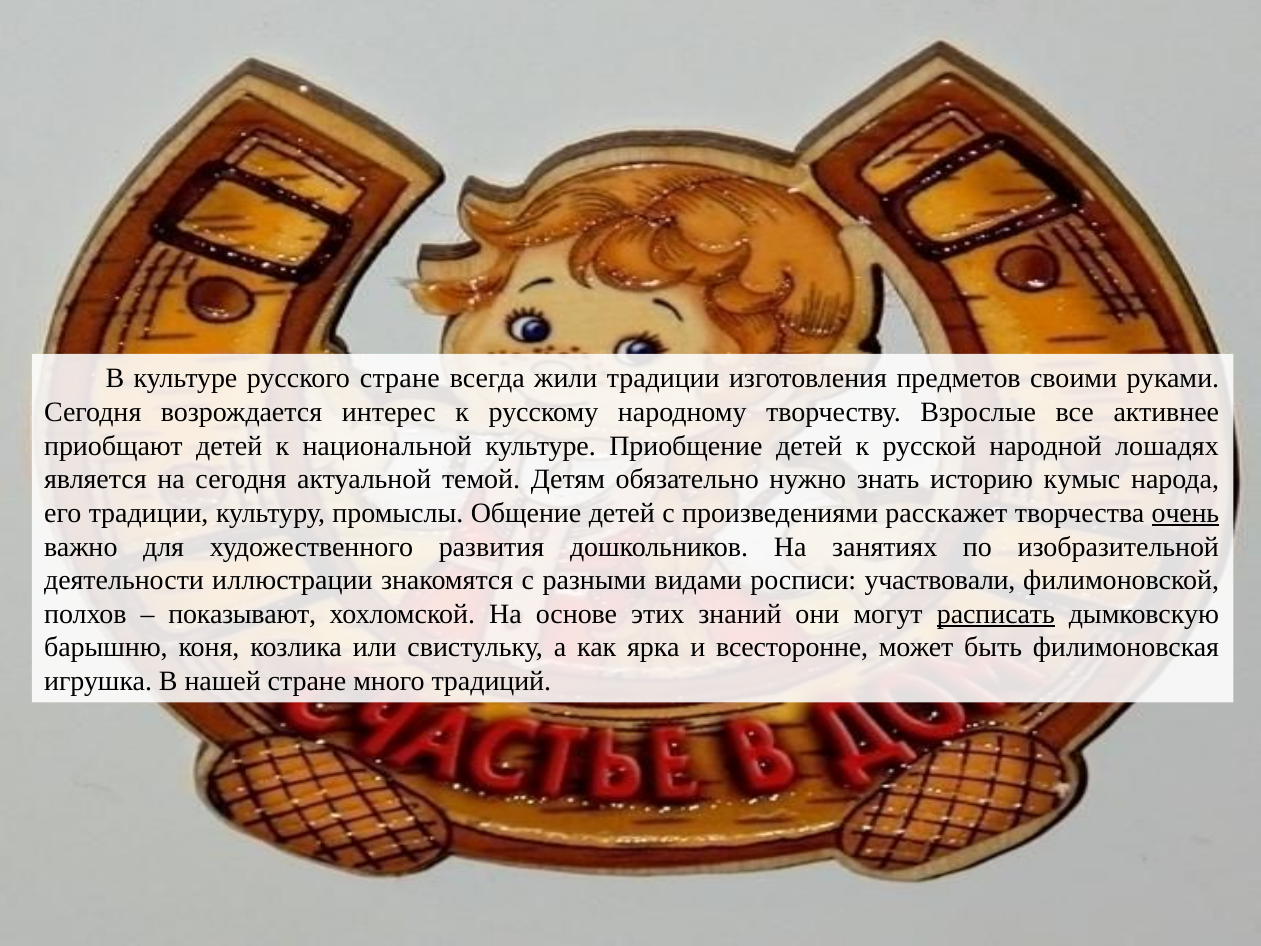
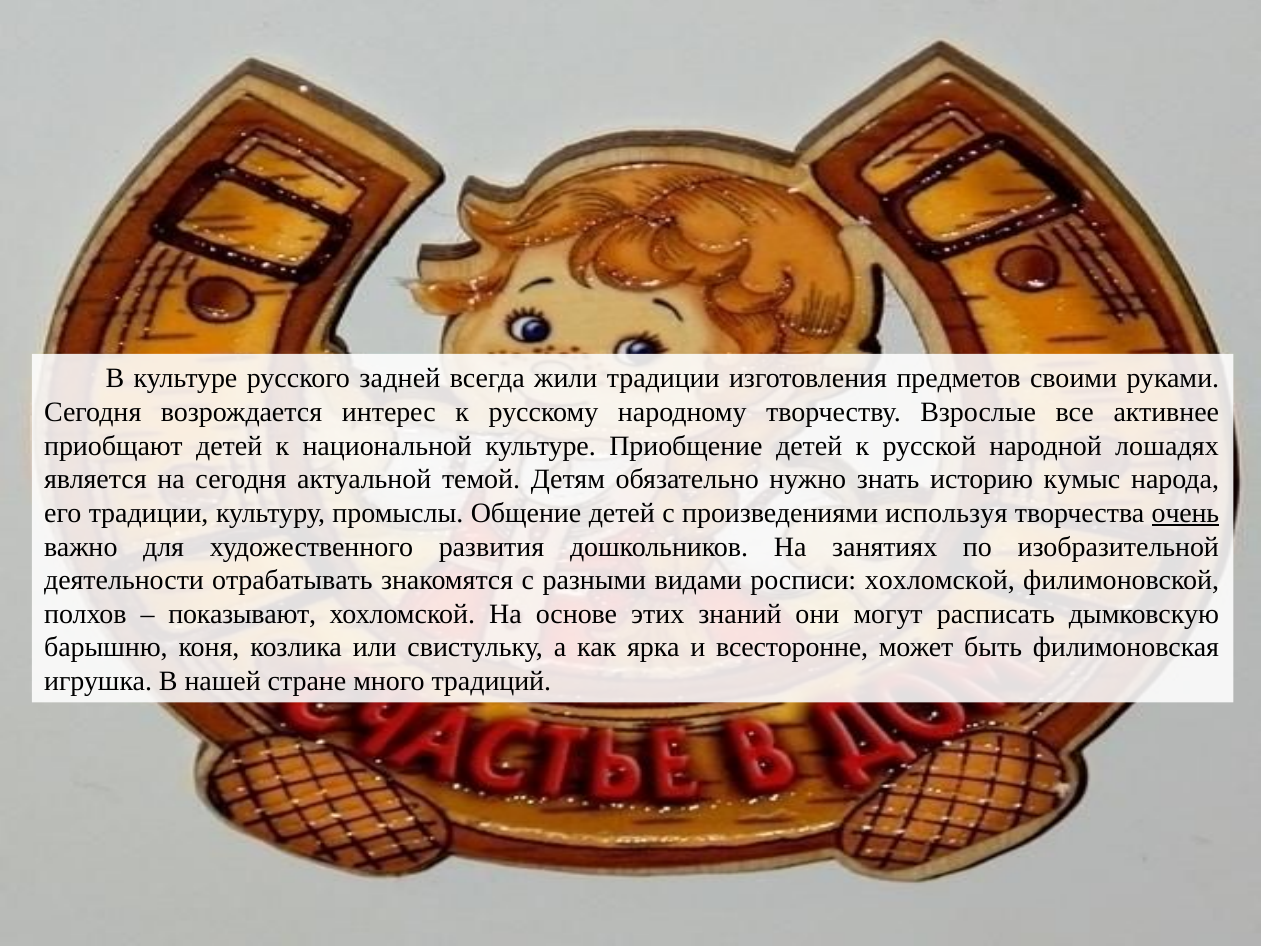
русского стране: стране -> задней
расскажет: расскажет -> используя
иллюстрации: иллюстрации -> отрабатывать
росписи участвовали: участвовали -> хохломской
расписать underline: present -> none
